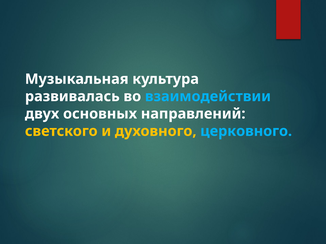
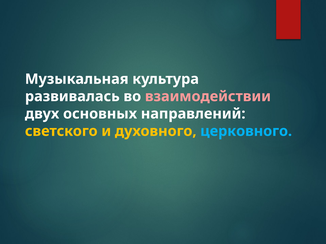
взаимодействии colour: light blue -> pink
